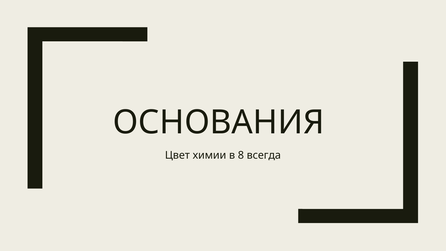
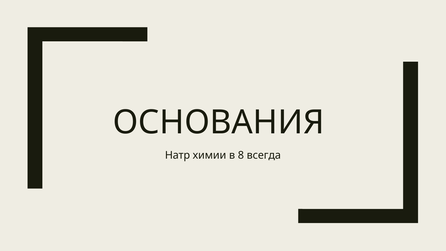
Цвет: Цвет -> Натр
